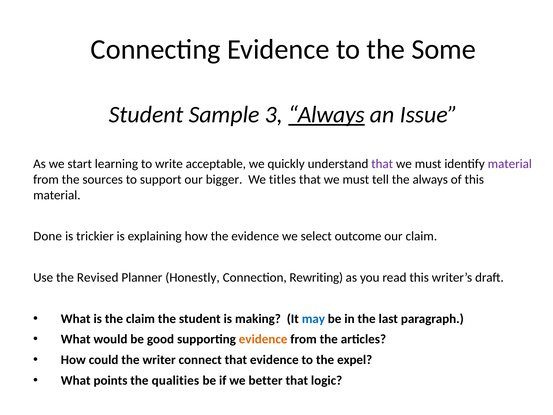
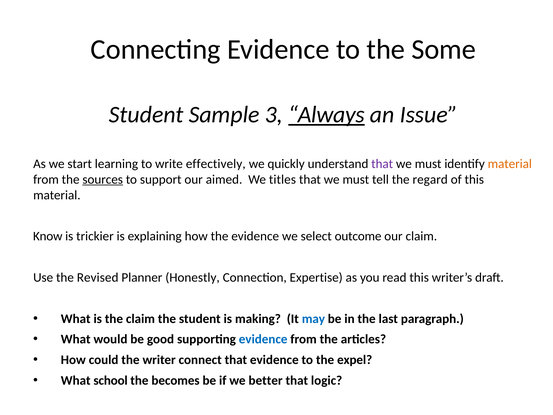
acceptable: acceptable -> effectively
material at (510, 164) colour: purple -> orange
sources underline: none -> present
bigger: bigger -> aimed
the always: always -> regard
Done: Done -> Know
Rewriting: Rewriting -> Expertise
evidence at (263, 339) colour: orange -> blue
points: points -> school
qualities: qualities -> becomes
